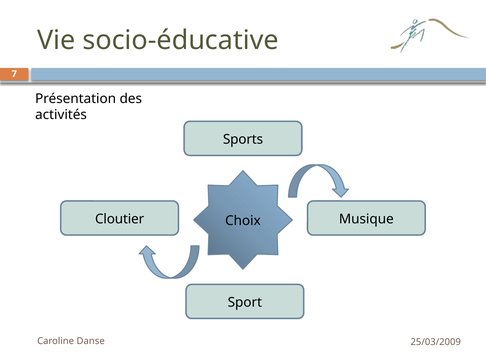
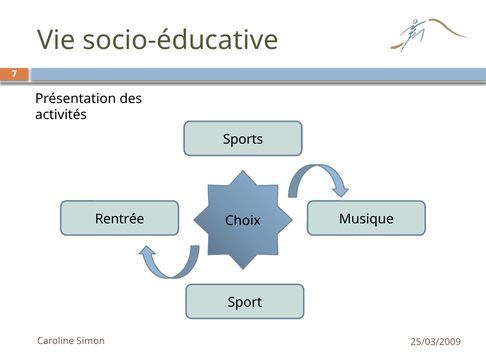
Cloutier: Cloutier -> Rentrée
Danse: Danse -> Simon
